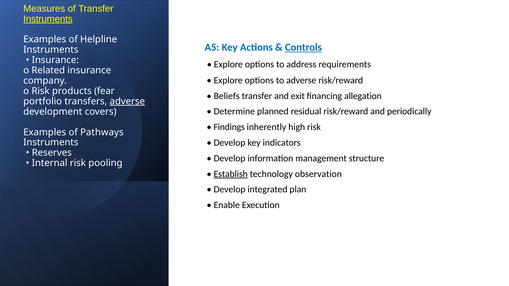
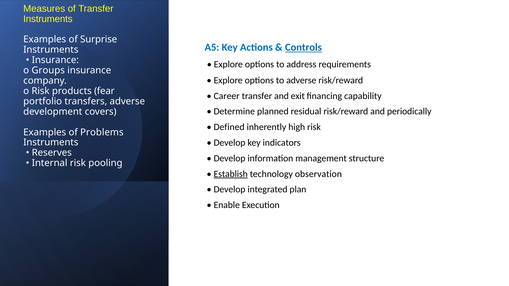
Instruments at (48, 19) underline: present -> none
Helpline: Helpline -> Surprise
Related: Related -> Groups
Beliefs: Beliefs -> Career
allegation: allegation -> capability
adverse at (127, 101) underline: present -> none
Findings: Findings -> Defined
Pathways: Pathways -> Problems
